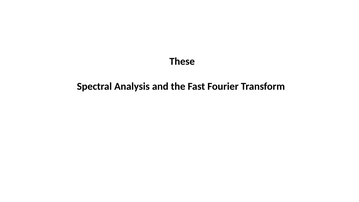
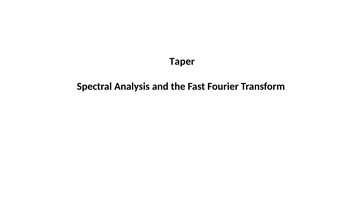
These: These -> Taper
